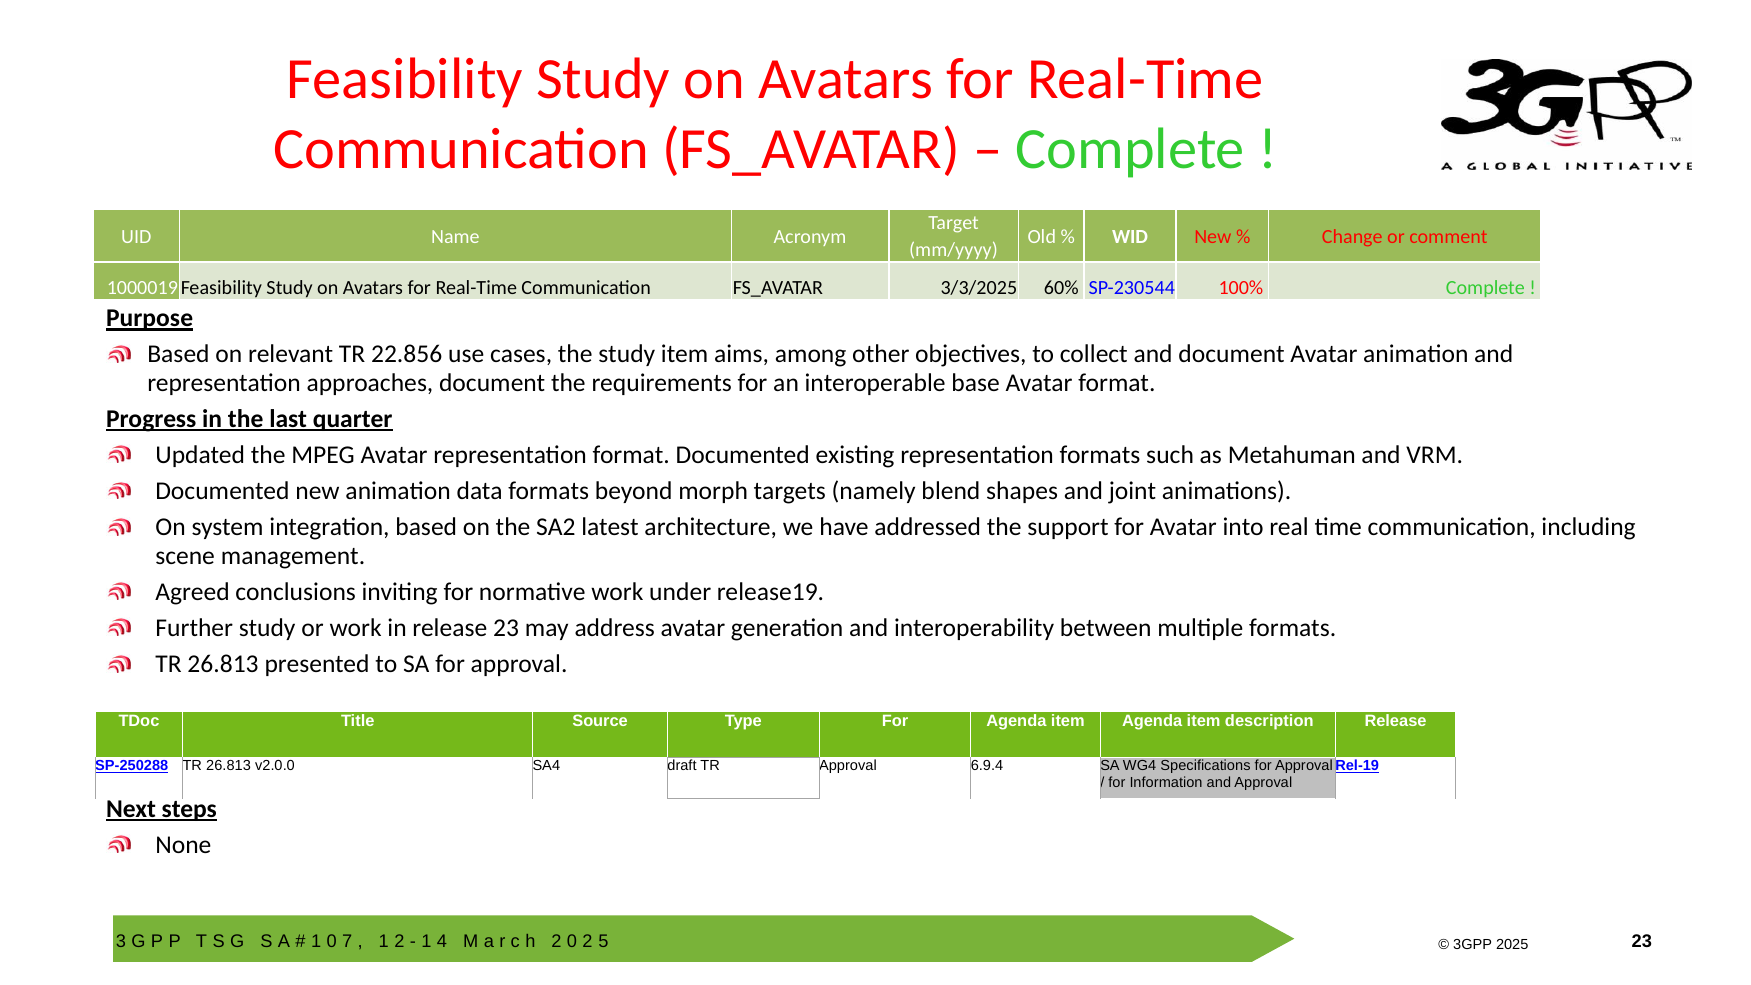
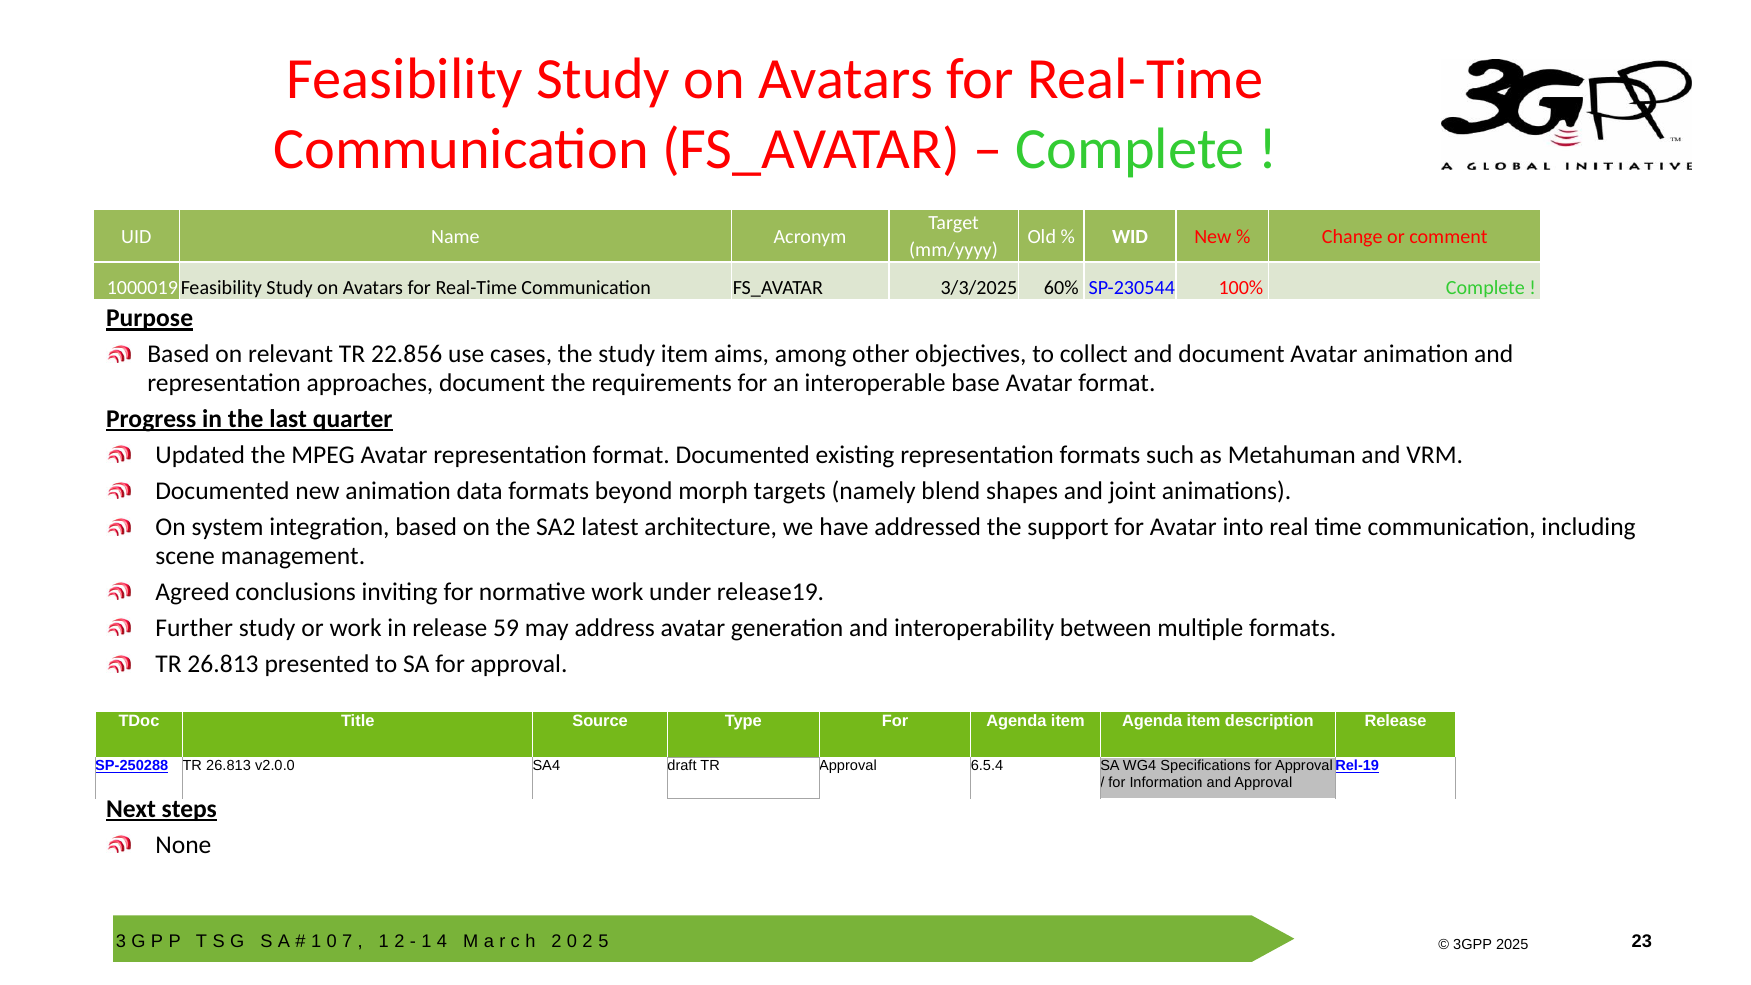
release 23: 23 -> 59
6.9.4: 6.9.4 -> 6.5.4
